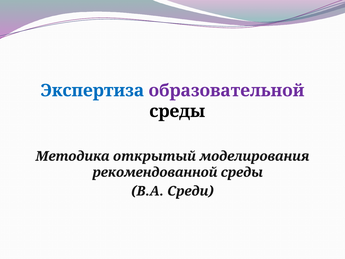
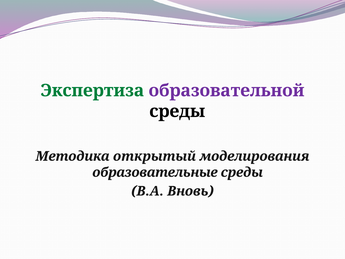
Экспертиза colour: blue -> green
рекомендованной: рекомендованной -> образовательные
Среди: Среди -> Вновь
